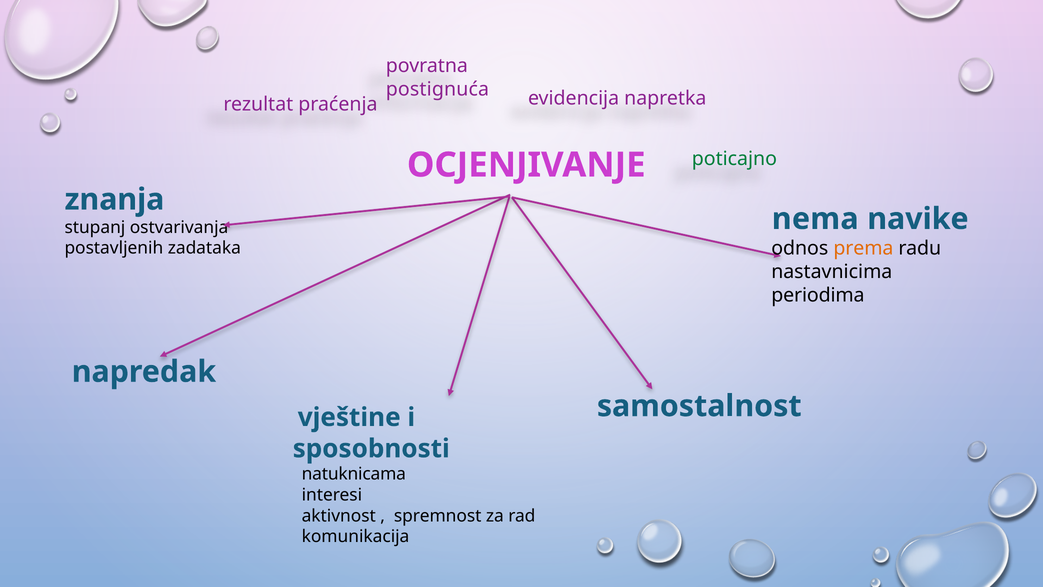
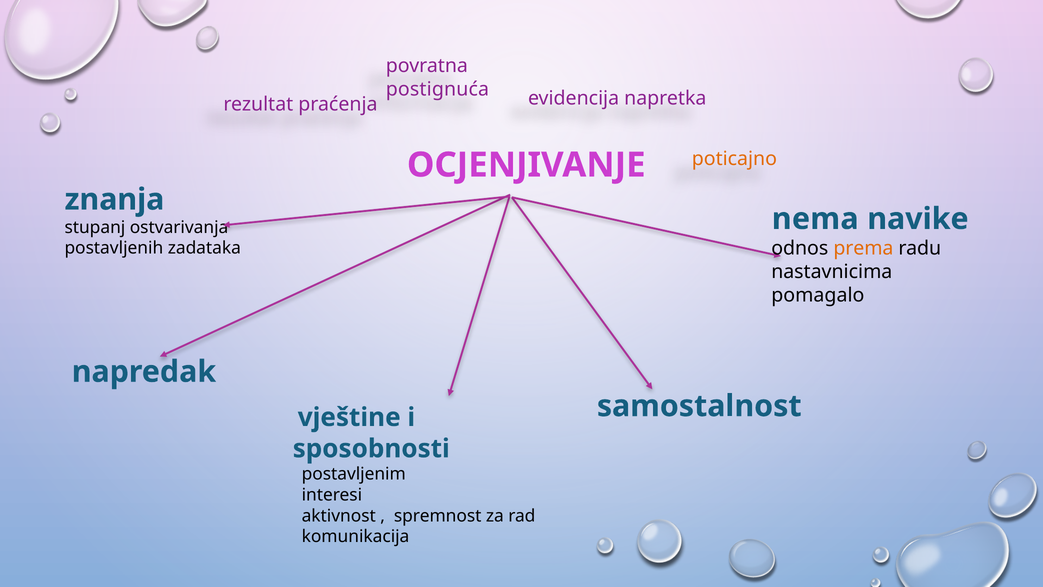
poticajno colour: green -> orange
periodima: periodima -> pomagalo
natuknicama: natuknicama -> postavljenim
